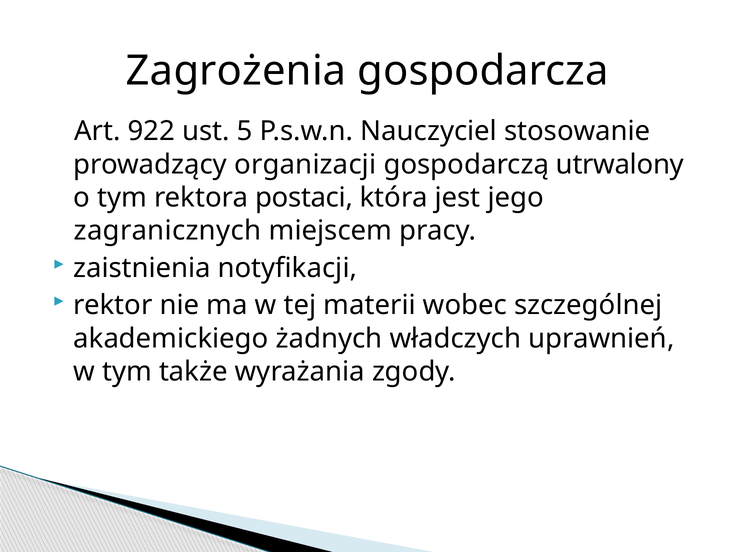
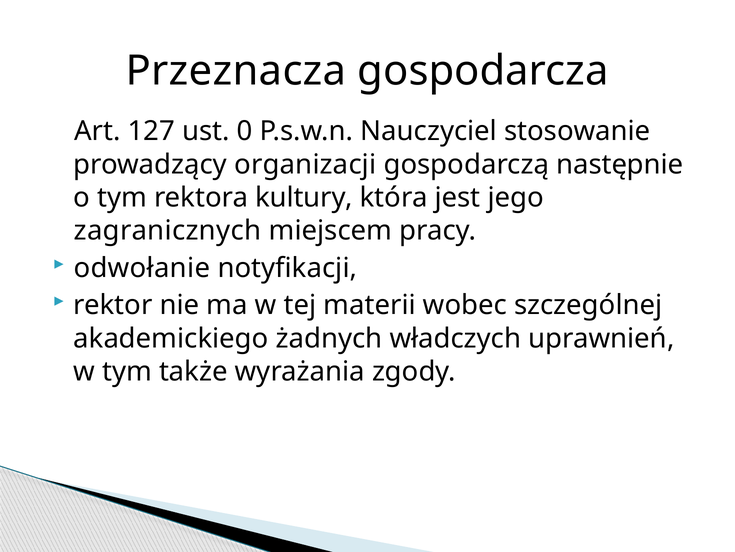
Zagrożenia: Zagrożenia -> Przeznacza
922: 922 -> 127
5: 5 -> 0
utrwalony: utrwalony -> następnie
postaci: postaci -> kultury
zaistnienia: zaistnienia -> odwołanie
